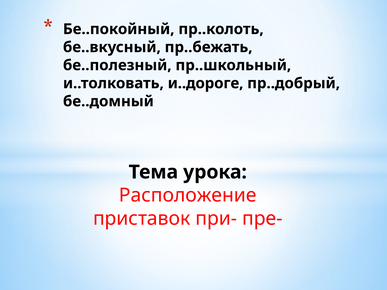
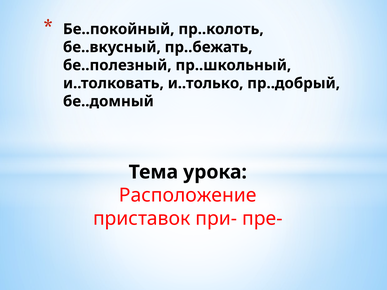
и..дороге: и..дороге -> и..только
